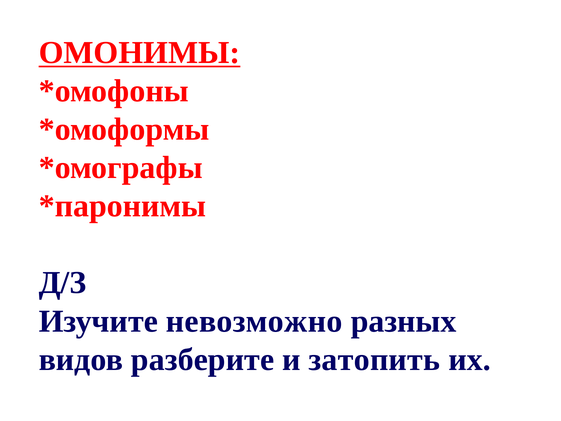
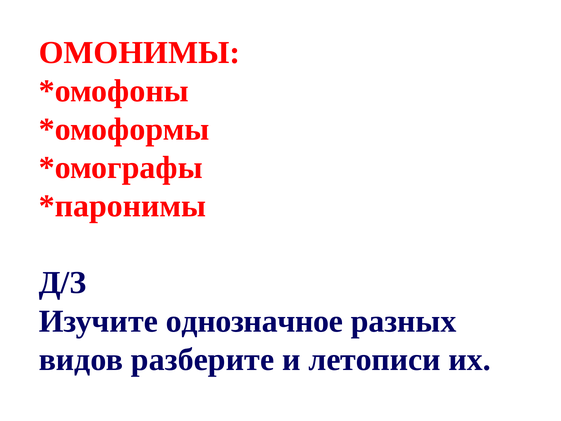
ОМОНИМЫ underline: present -> none
невозможно: невозможно -> однозначное
затопить: затопить -> летописи
